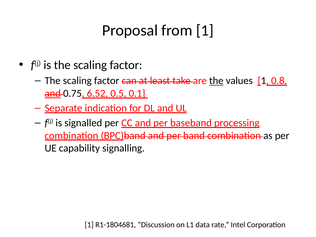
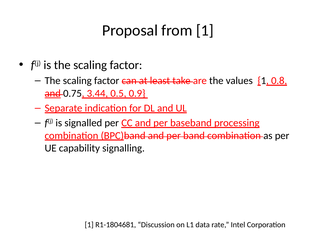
the at (216, 81) underline: present -> none
6.52: 6.52 -> 3.44
0.1: 0.1 -> 0.9
